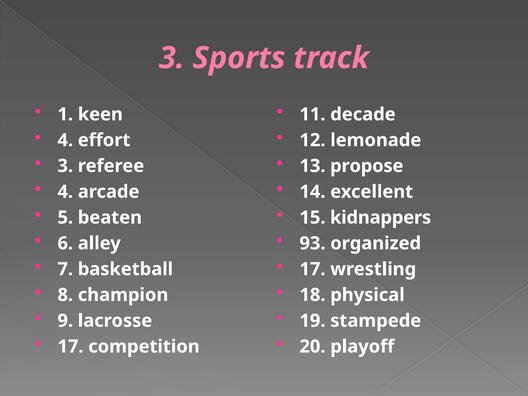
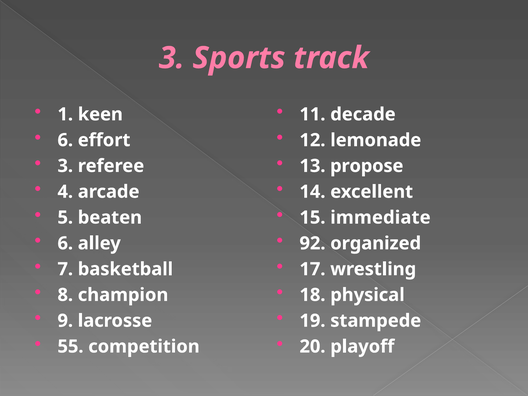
4 at (65, 140): 4 -> 6
kidnappers: kidnappers -> immediate
93: 93 -> 92
17 at (70, 347): 17 -> 55
